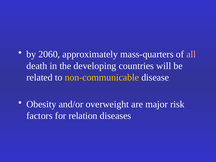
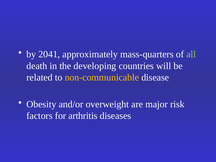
2060: 2060 -> 2041
all colour: pink -> light green
relation: relation -> arthritis
